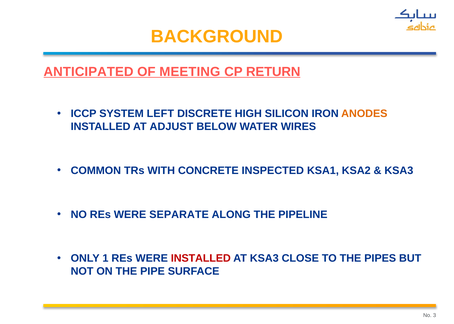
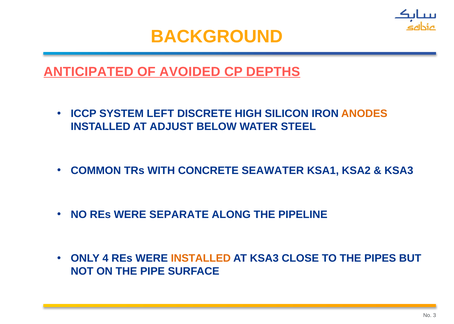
MEETING: MEETING -> AVOIDED
RETURN: RETURN -> DEPTHS
WIRES: WIRES -> STEEL
INSPECTED: INSPECTED -> SEAWATER
1: 1 -> 4
INSTALLED at (201, 259) colour: red -> orange
